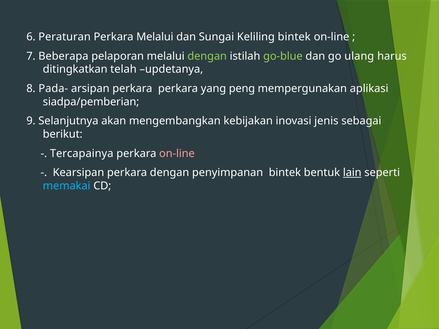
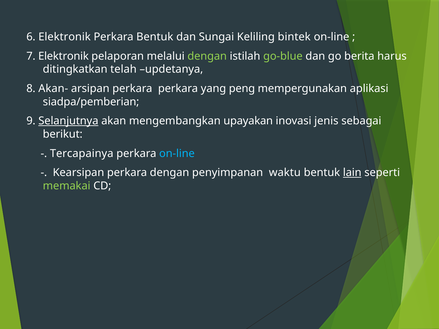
6 Peraturan: Peraturan -> Elektronik
Perkara Melalui: Melalui -> Bentuk
7 Beberapa: Beberapa -> Elektronik
ulang: ulang -> berita
Pada-: Pada- -> Akan-
Selanjutnya underline: none -> present
kebijakan: kebijakan -> upayakan
on-line at (177, 154) colour: pink -> light blue
penyimpanan bintek: bintek -> waktu
memakai colour: light blue -> light green
